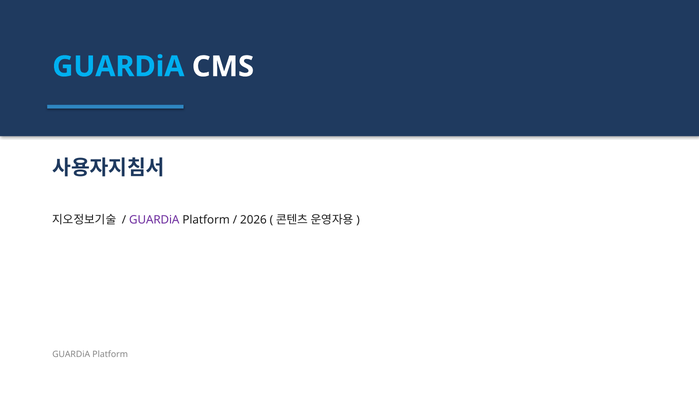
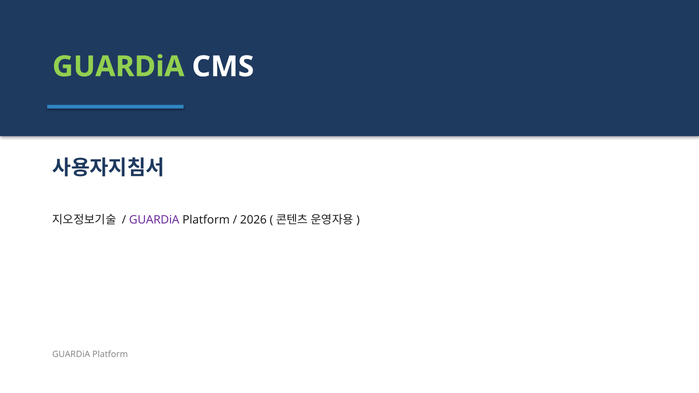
GUARDiA at (118, 67) colour: light blue -> light green
